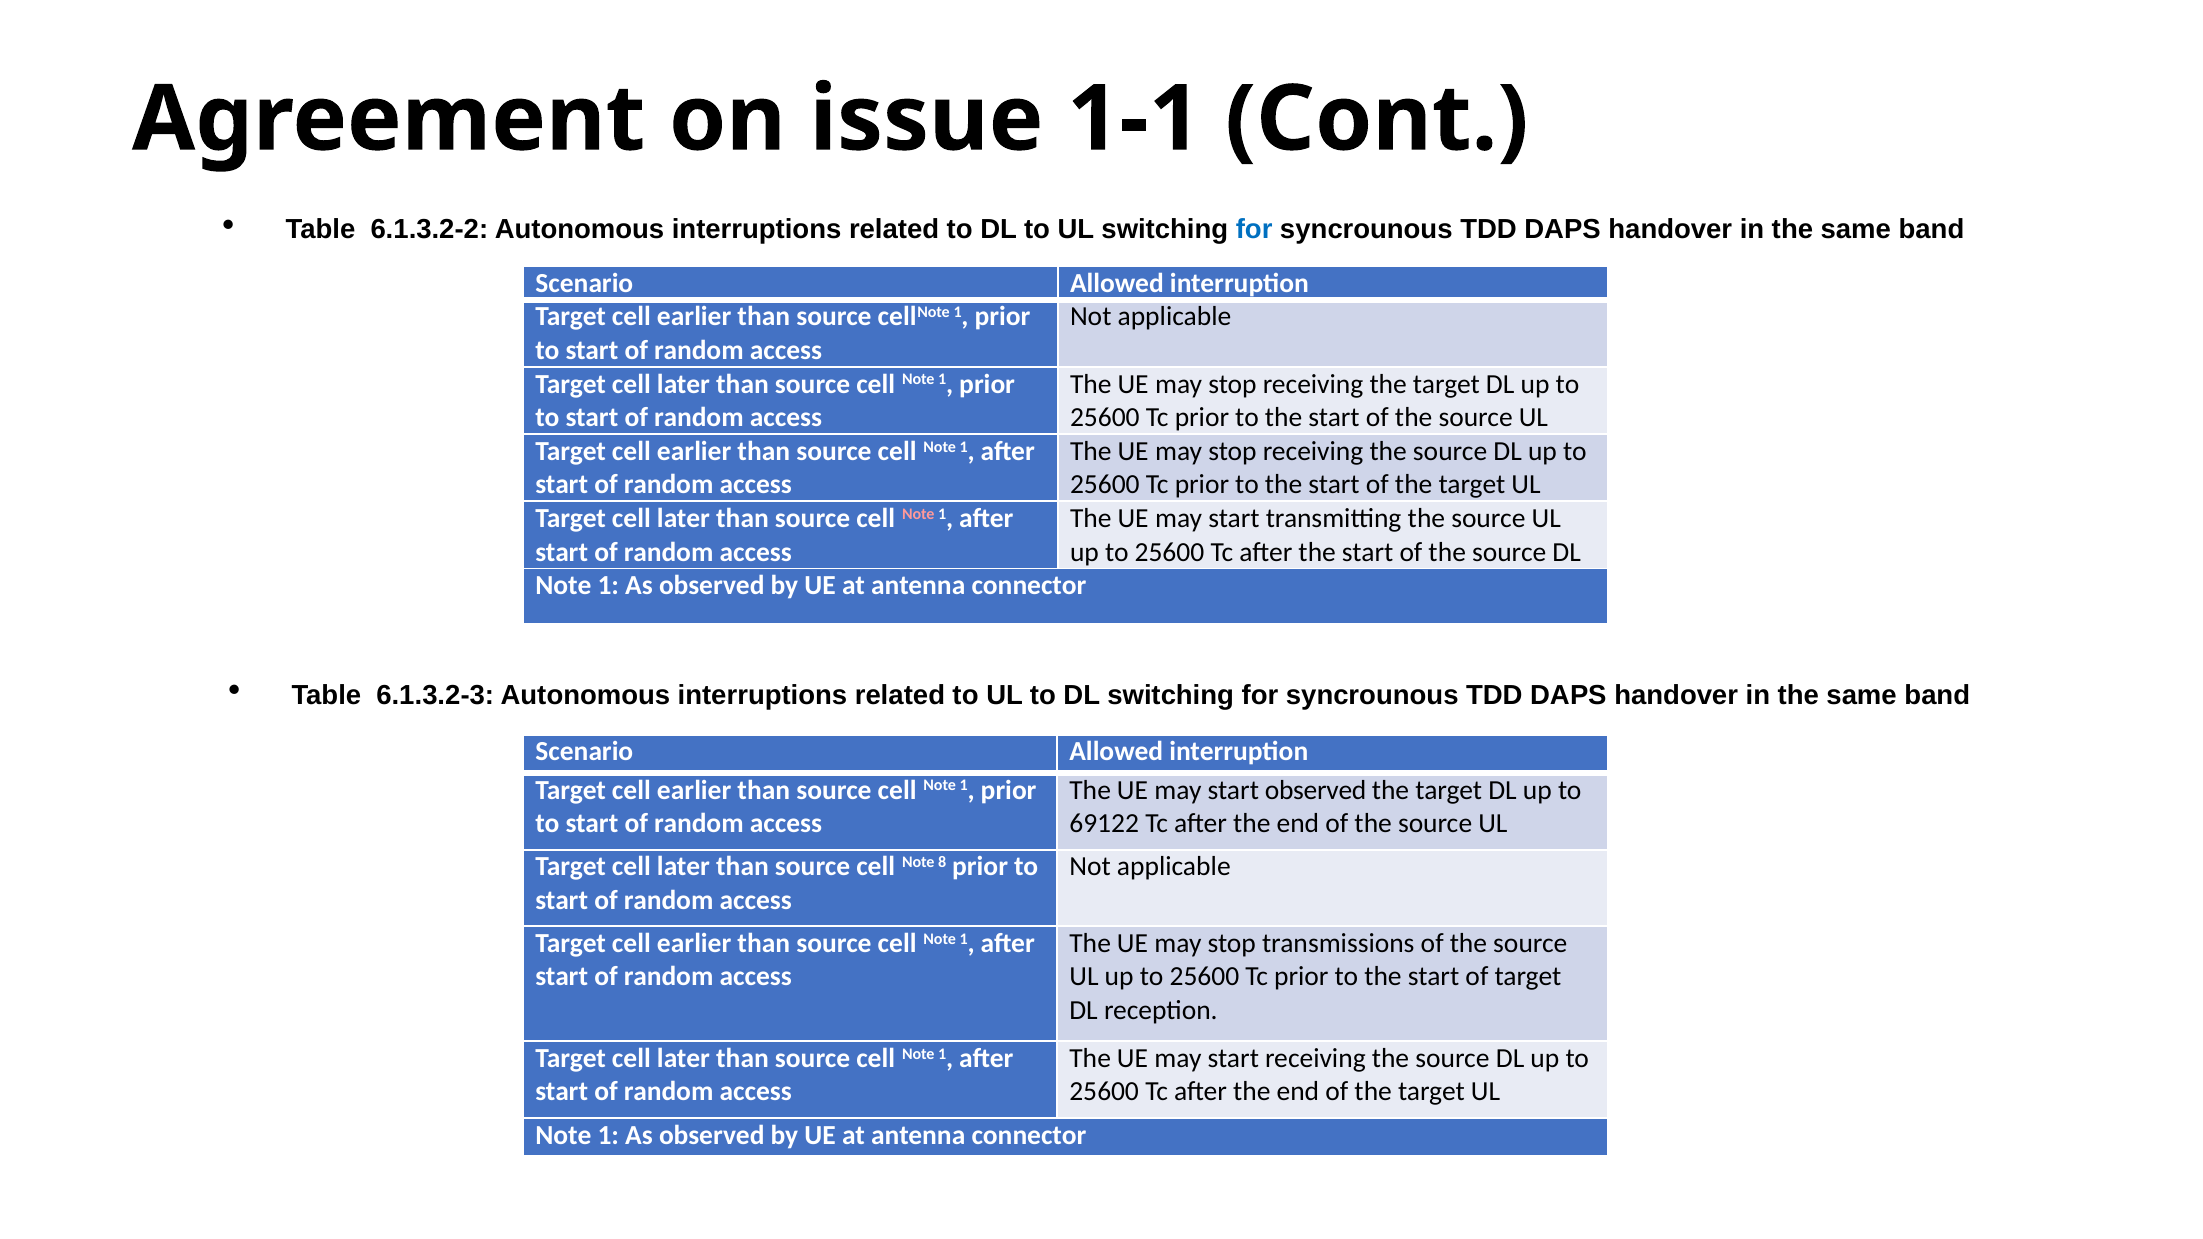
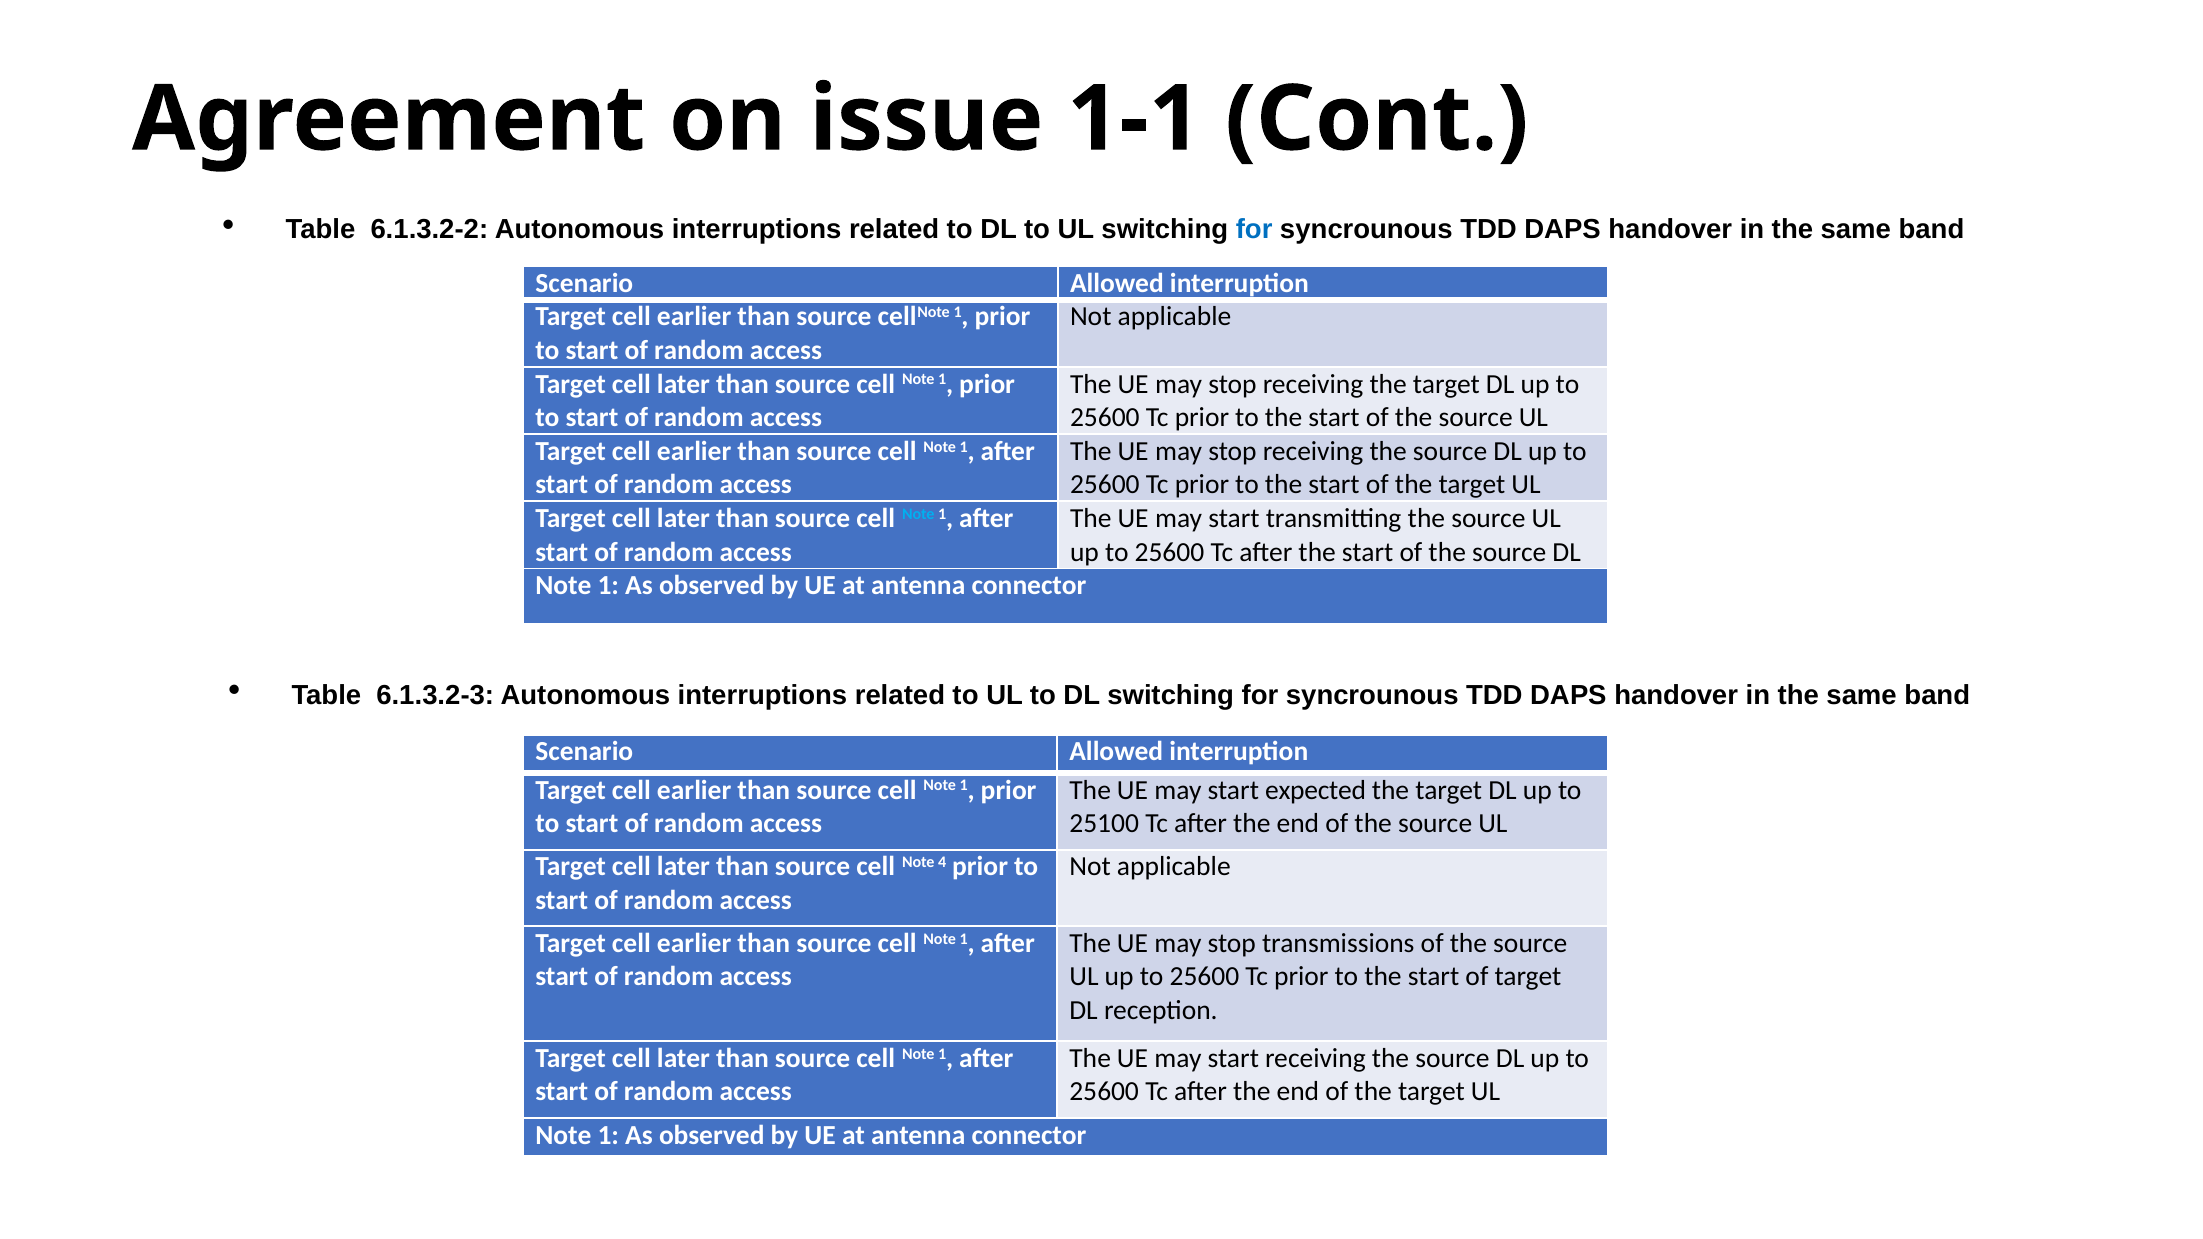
Note at (918, 514) colour: pink -> light blue
start observed: observed -> expected
69122: 69122 -> 25100
8: 8 -> 4
